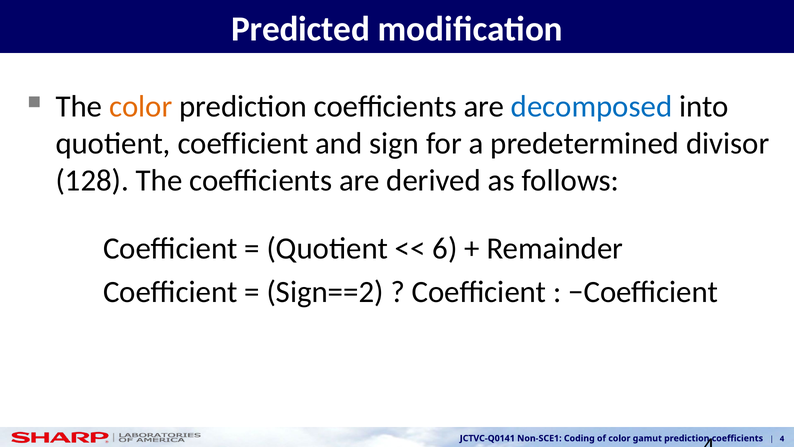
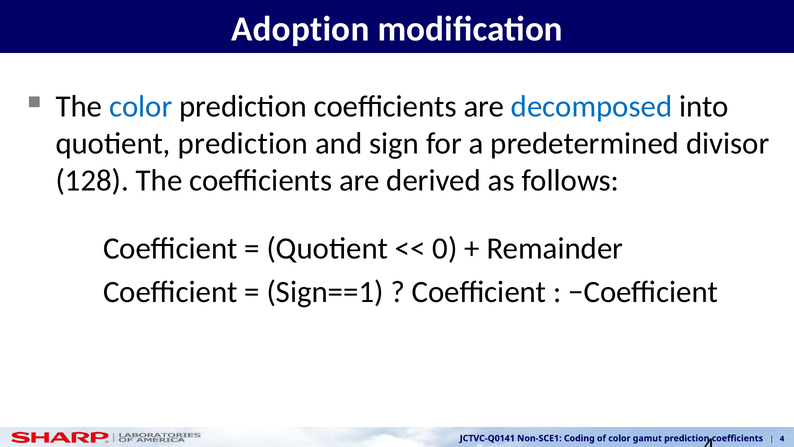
Predicted: Predicted -> Adoption
color at (141, 106) colour: orange -> blue
quotient coefficient: coefficient -> prediction
6: 6 -> 0
Sign==2: Sign==2 -> Sign==1
